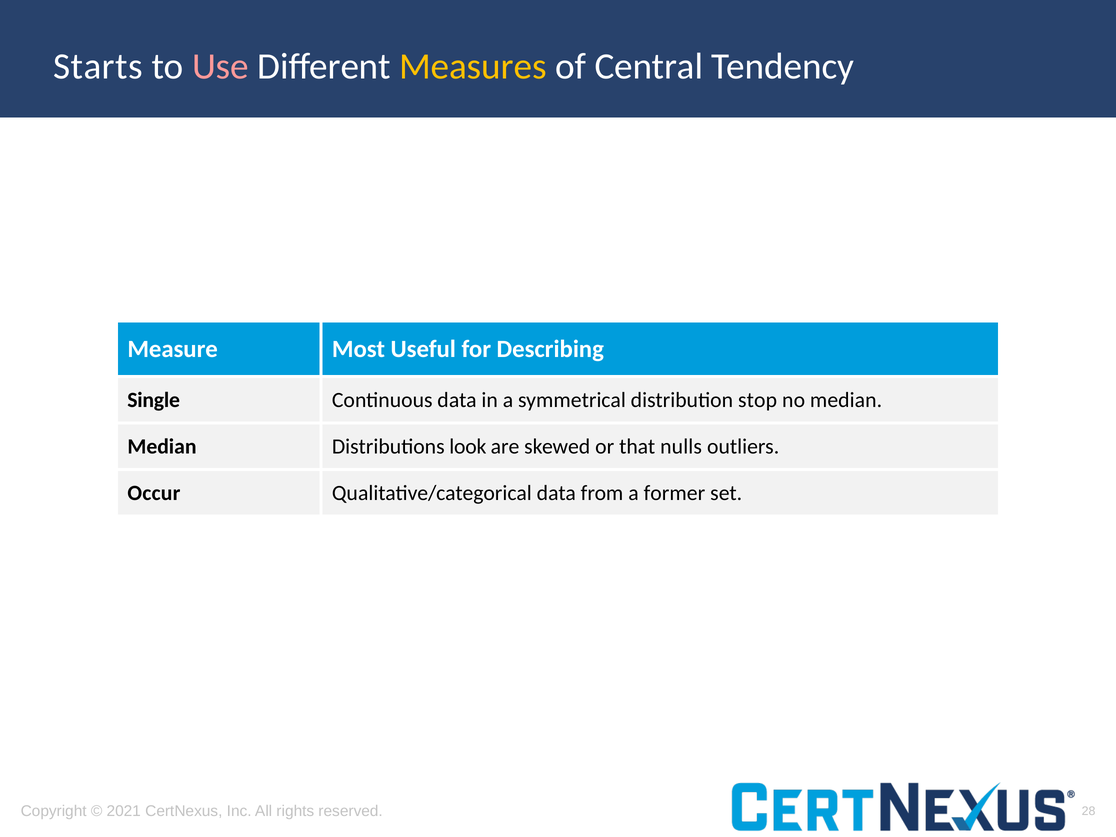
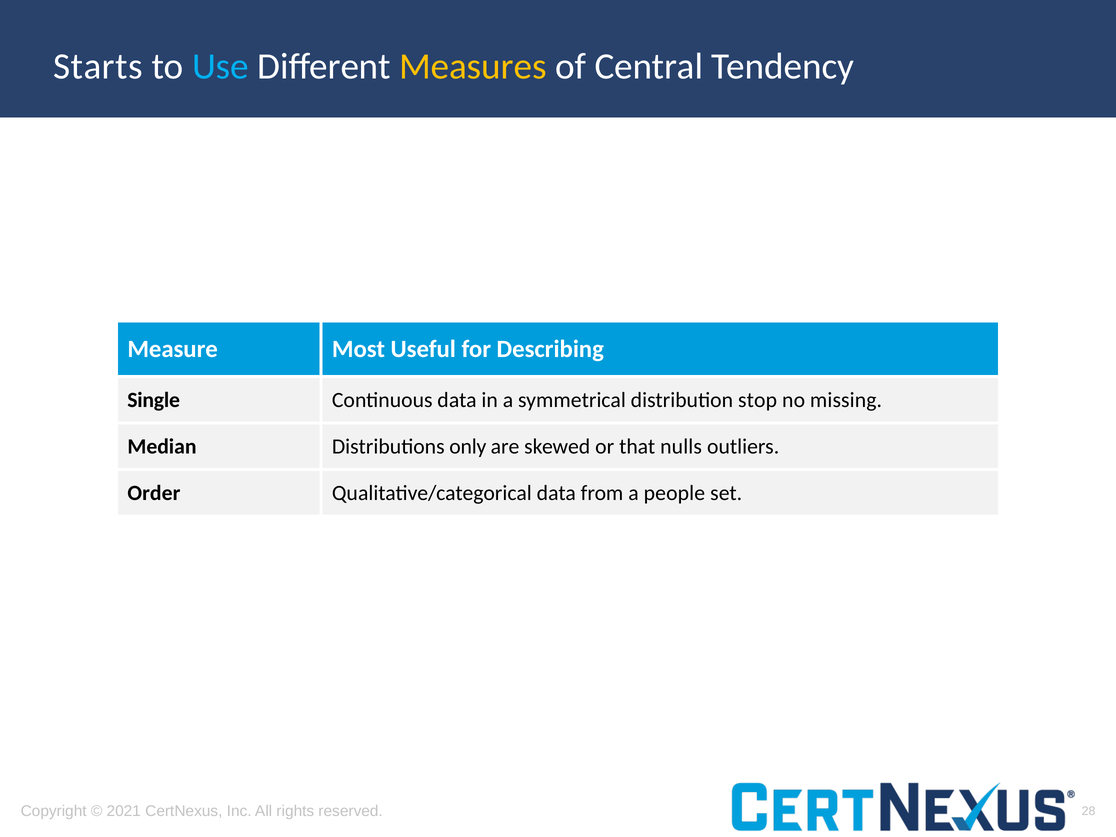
Use colour: pink -> light blue
no median: median -> missing
look: look -> only
Occur: Occur -> Order
former: former -> people
